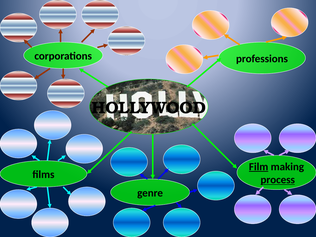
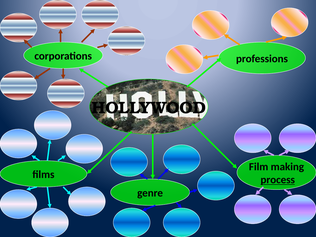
Film underline: present -> none
